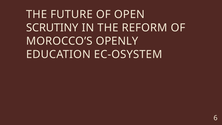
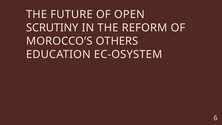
OPENLY: OPENLY -> OTHERS
